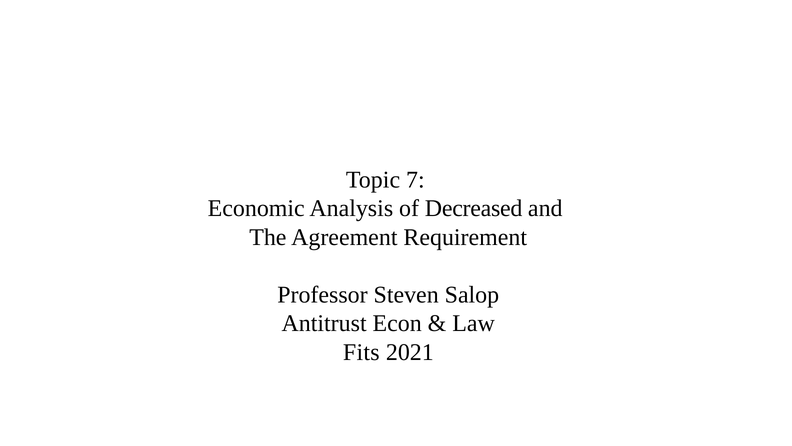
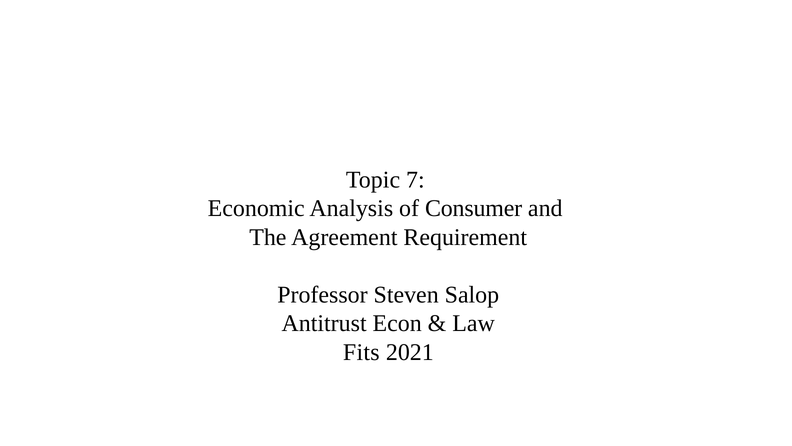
Decreased: Decreased -> Consumer
